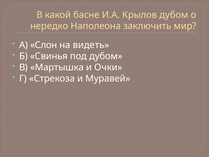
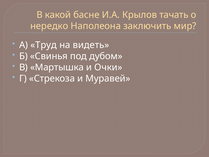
Крылов дубом: дубом -> тачать
Слон: Слон -> Труд
